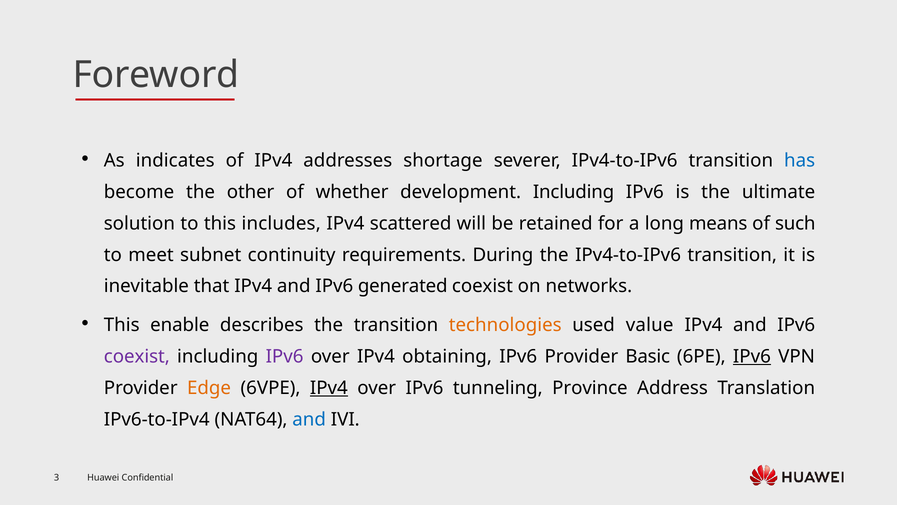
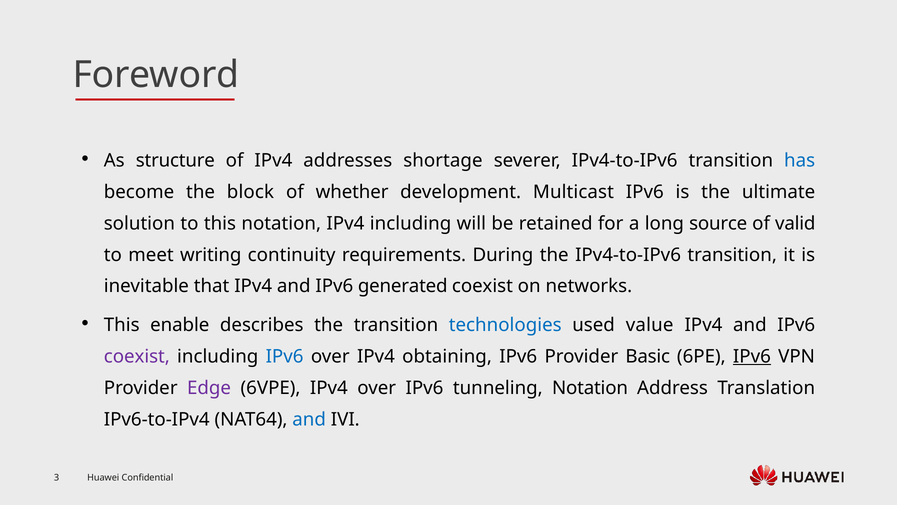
indicates: indicates -> structure
other: other -> block
development Including: Including -> Multicast
this includes: includes -> notation
IPv4 scattered: scattered -> including
means: means -> source
such: such -> valid
subnet: subnet -> writing
technologies colour: orange -> blue
IPv6 at (285, 356) colour: purple -> blue
Edge colour: orange -> purple
IPv4 at (329, 388) underline: present -> none
tunneling Province: Province -> Notation
